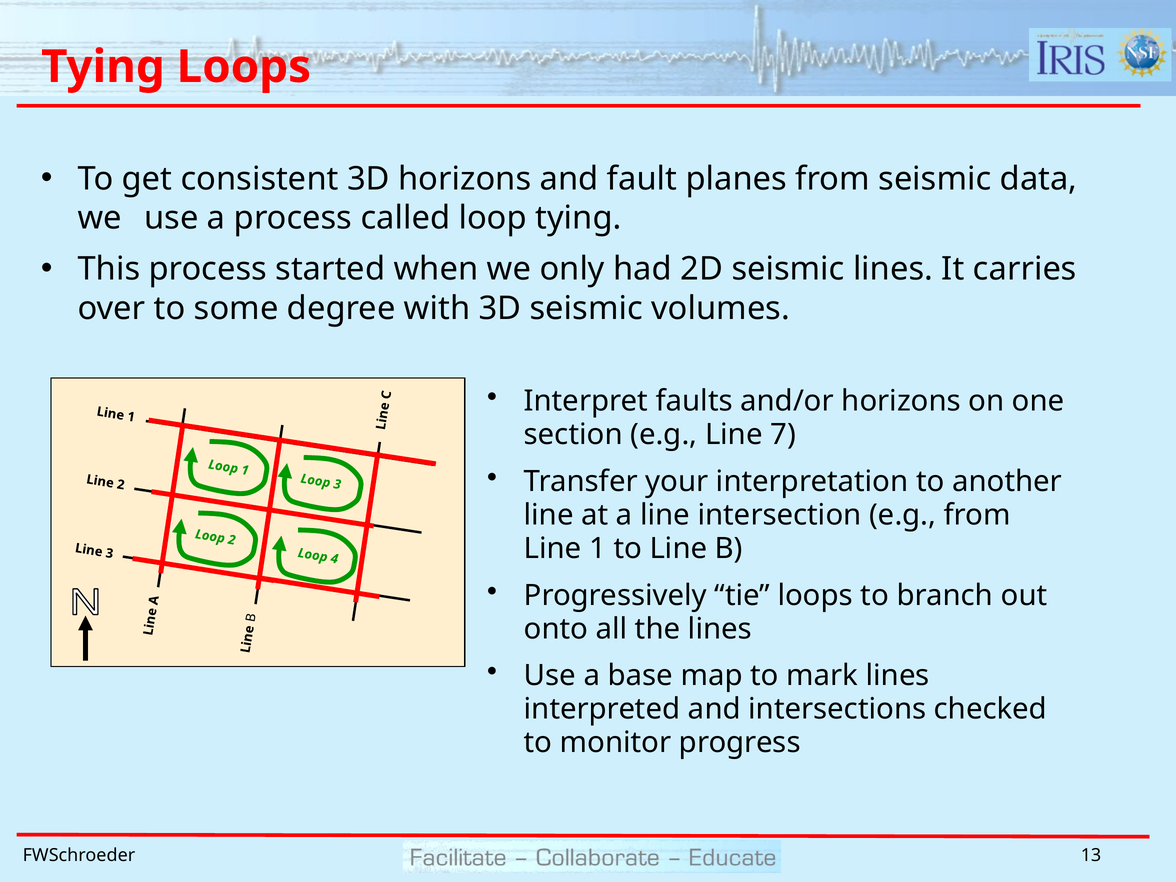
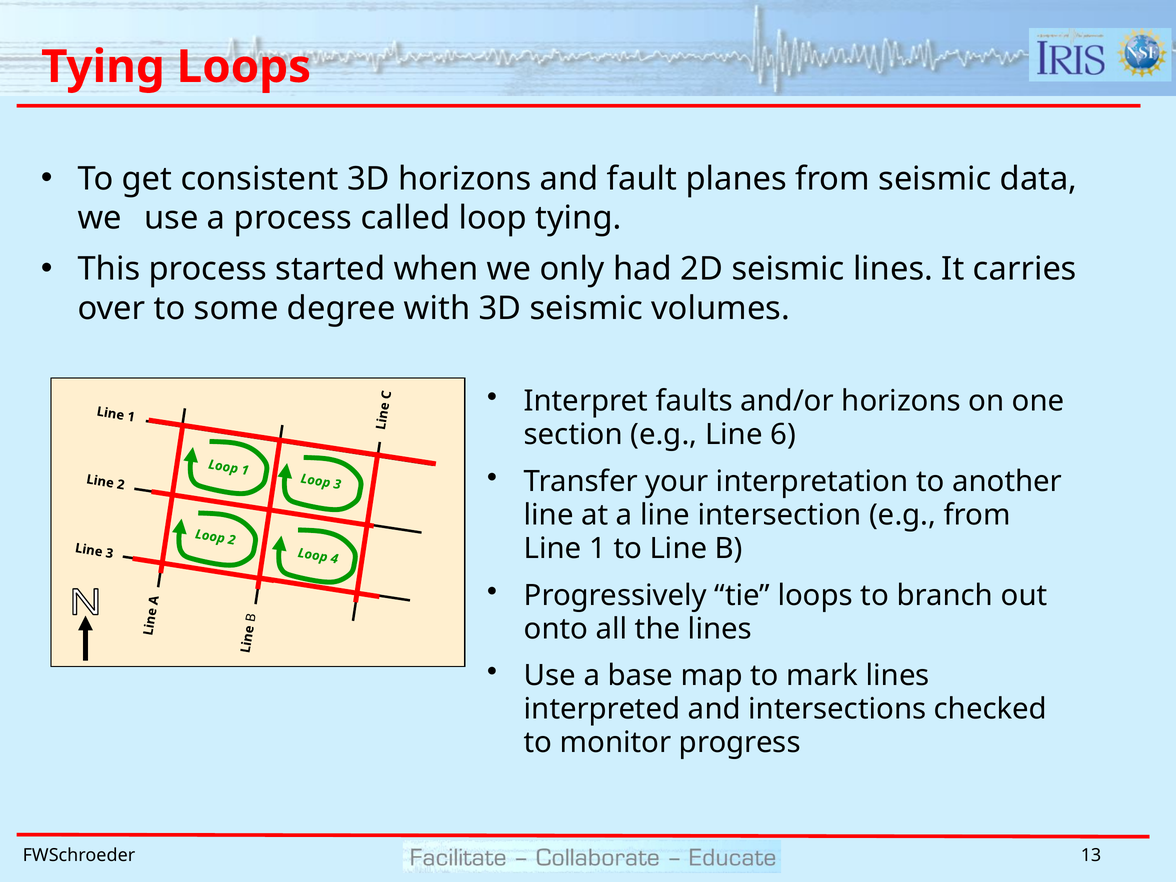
7: 7 -> 6
